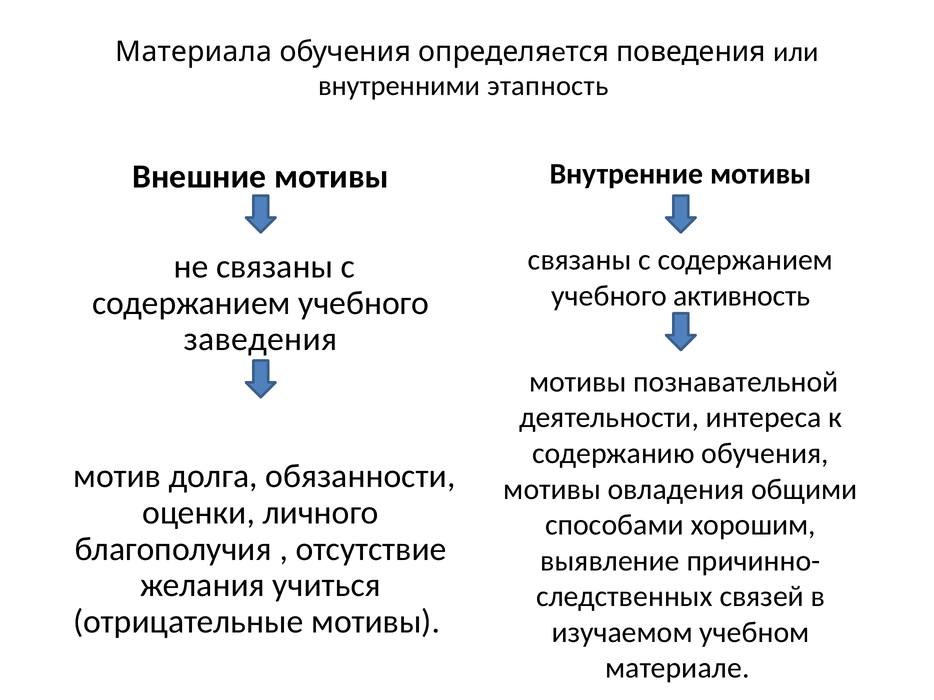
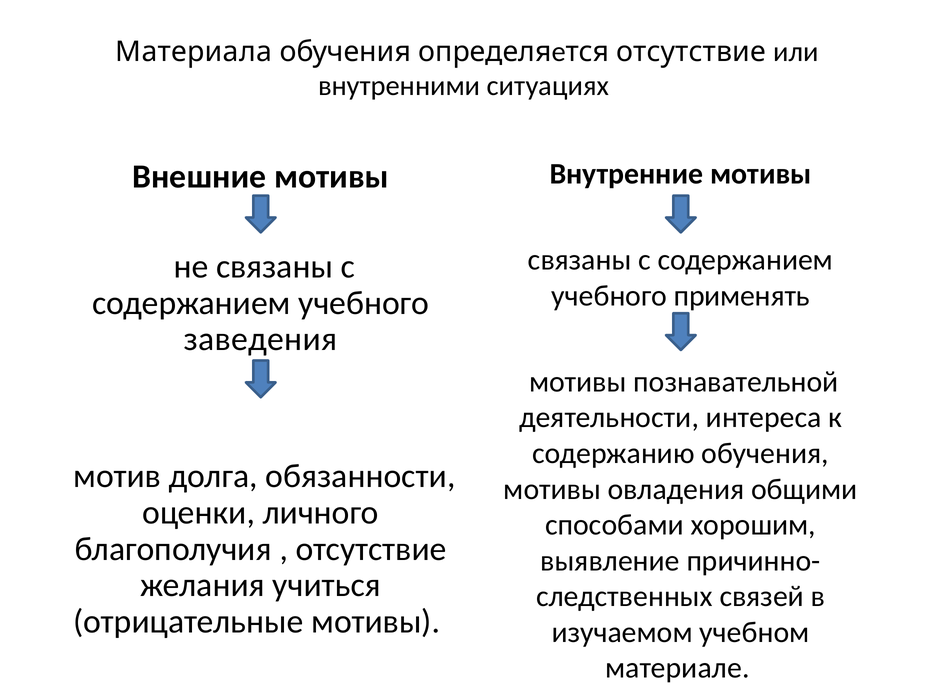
поведения at (691, 52): поведения -> отсутствие
этапность: этапность -> ситуациях
активность: активность -> применять
